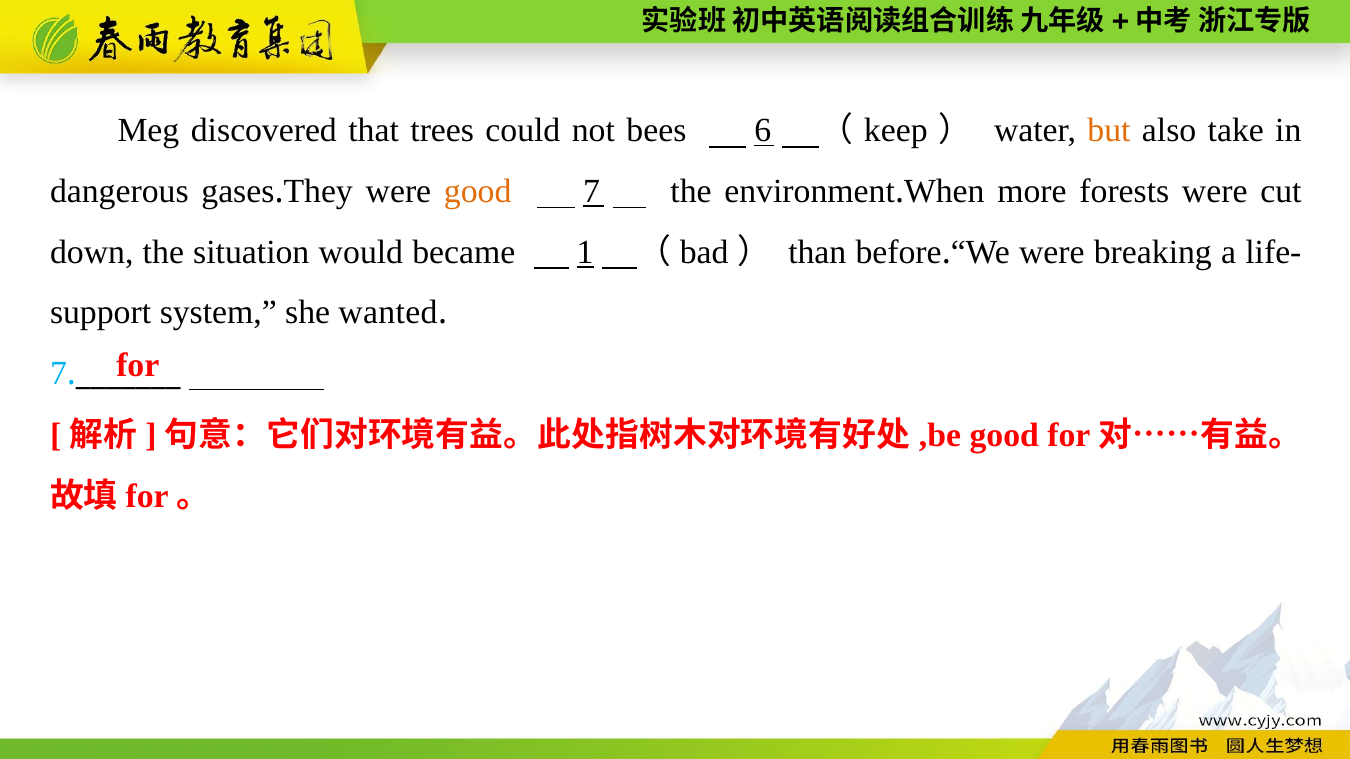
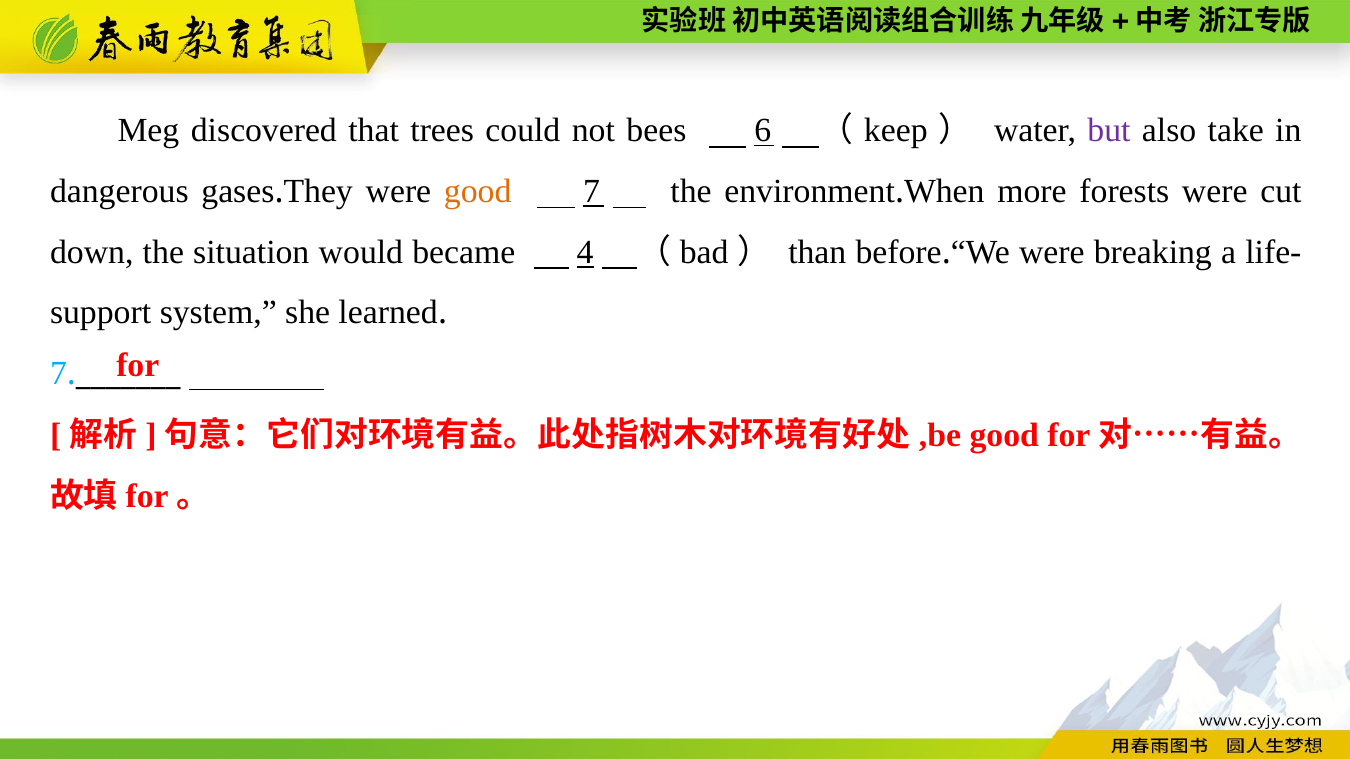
but colour: orange -> purple
1: 1 -> 4
wanted: wanted -> learned
